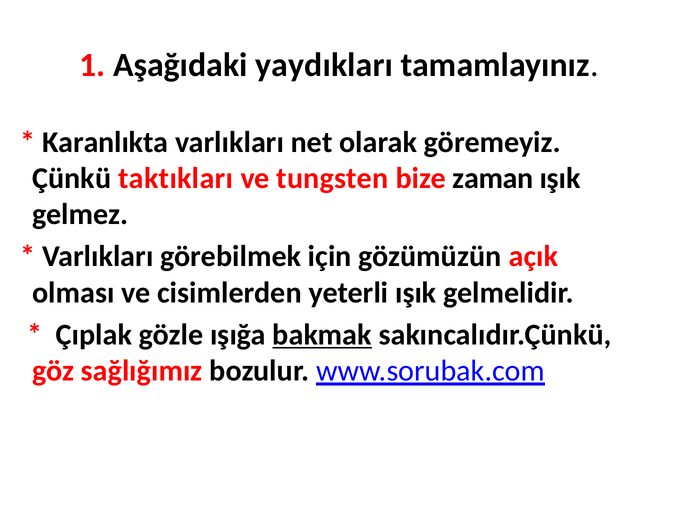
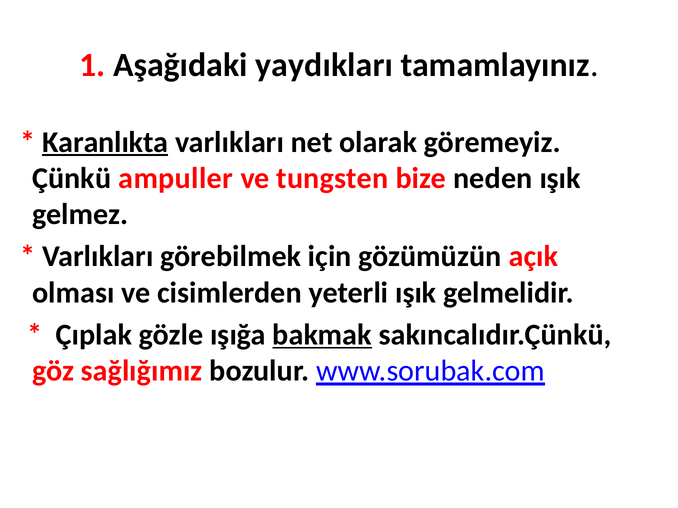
Karanlıkta underline: none -> present
taktıkları: taktıkları -> ampuller
zaman: zaman -> neden
